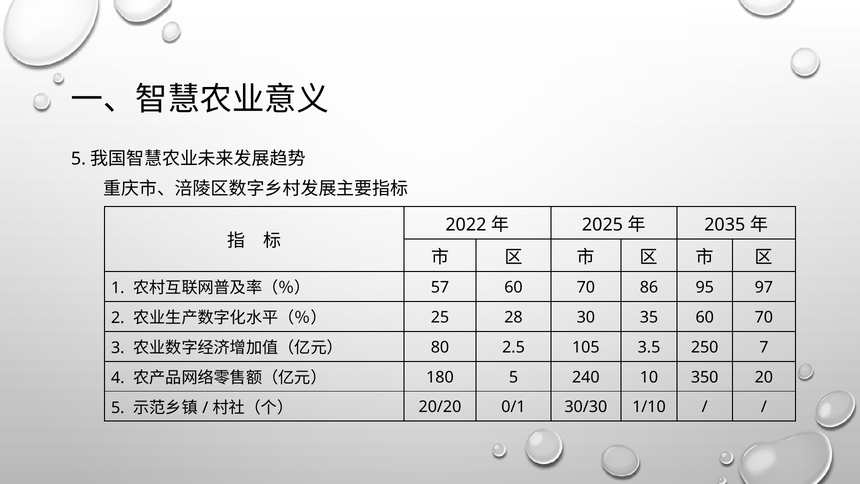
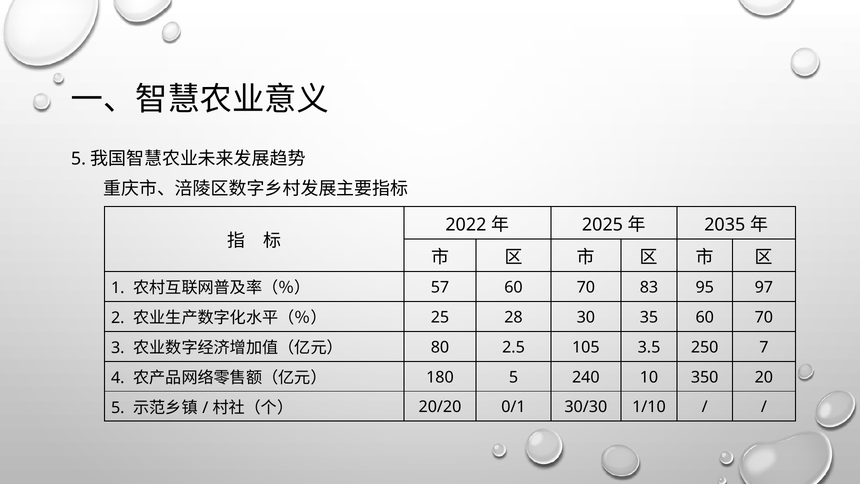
86: 86 -> 83
